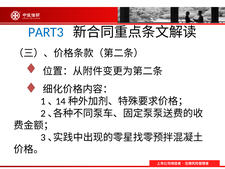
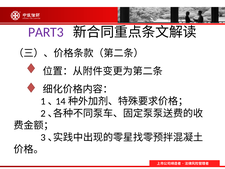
PART3 colour: blue -> purple
